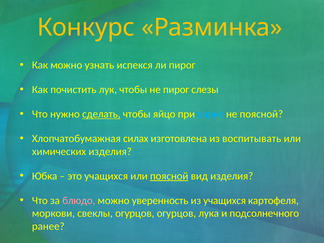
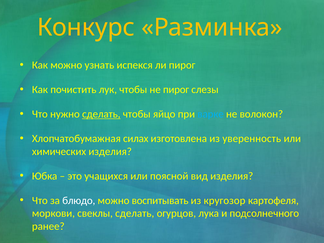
не поясной: поясной -> волокон
воспитывать: воспитывать -> уверенность
поясной at (169, 176) underline: present -> none
блюдо colour: pink -> white
уверенность: уверенность -> воспитывать
из учащихся: учащихся -> кругозор
свеклы огурцов: огурцов -> сделать
